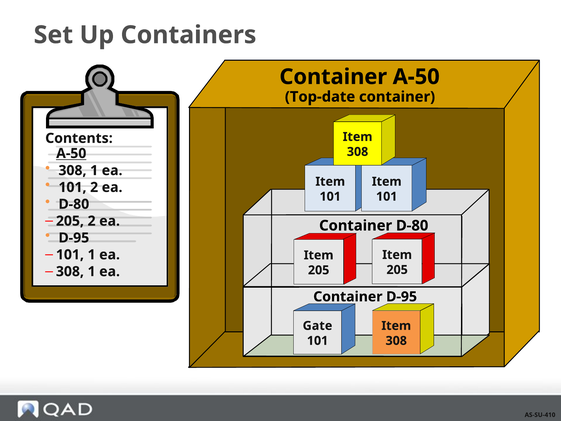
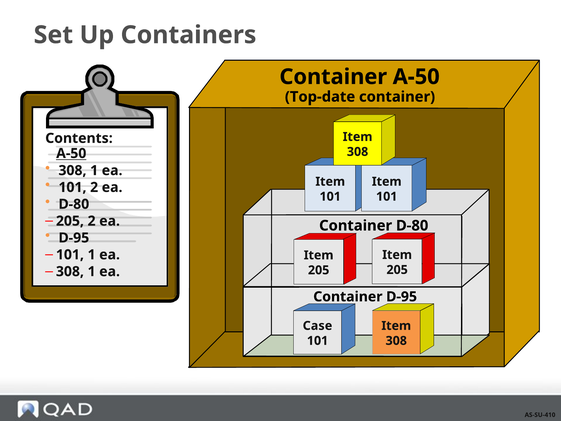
Gate: Gate -> Case
